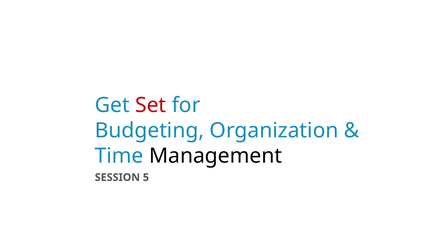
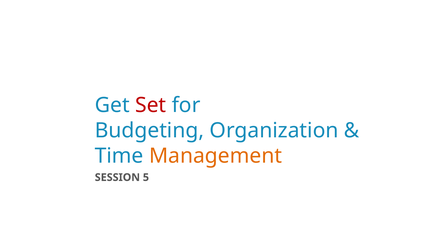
Management colour: black -> orange
